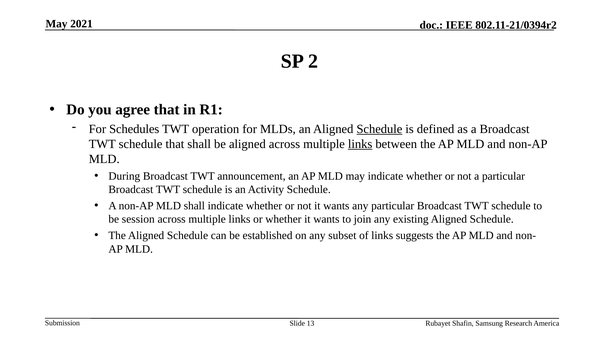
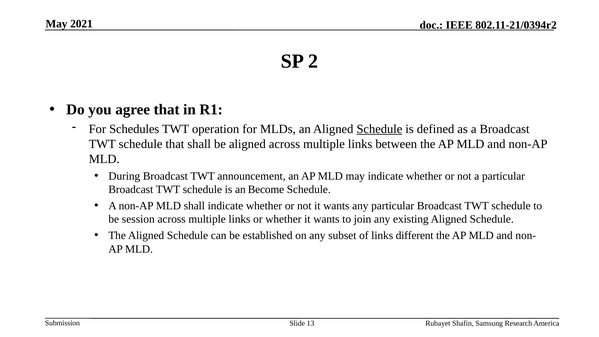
links at (360, 144) underline: present -> none
Activity: Activity -> Become
suggests: suggests -> different
